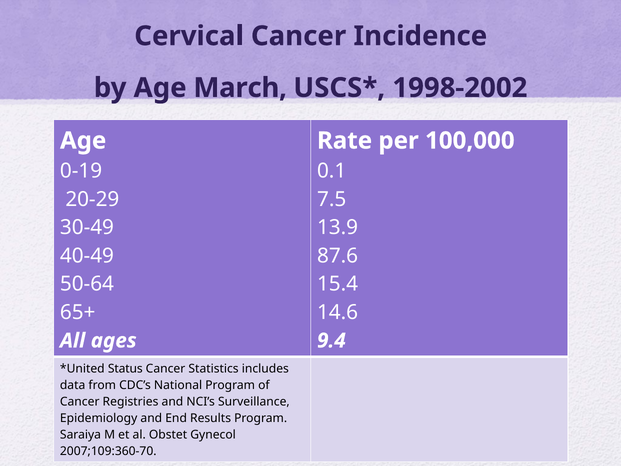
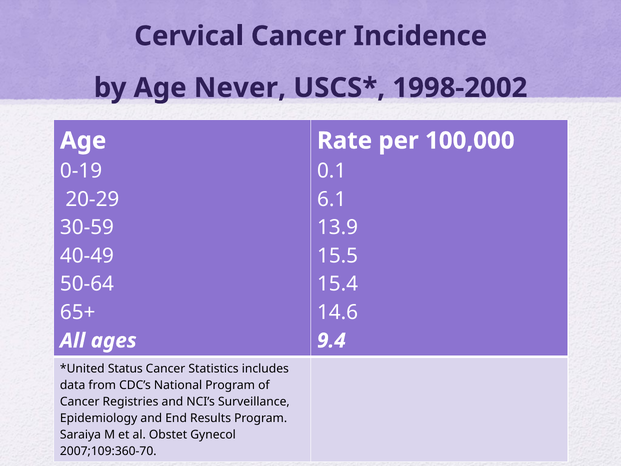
March: March -> Never
7.5: 7.5 -> 6.1
30-49: 30-49 -> 30-59
87.6: 87.6 -> 15.5
